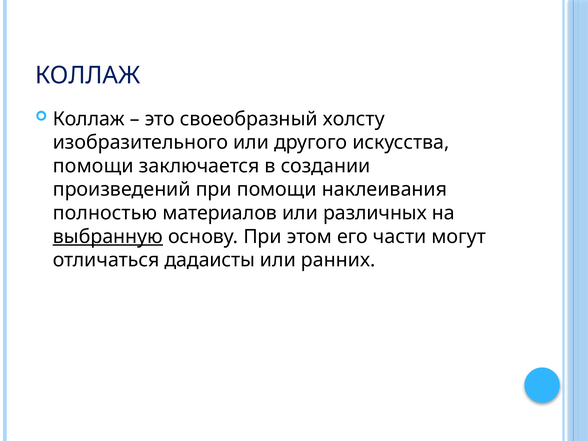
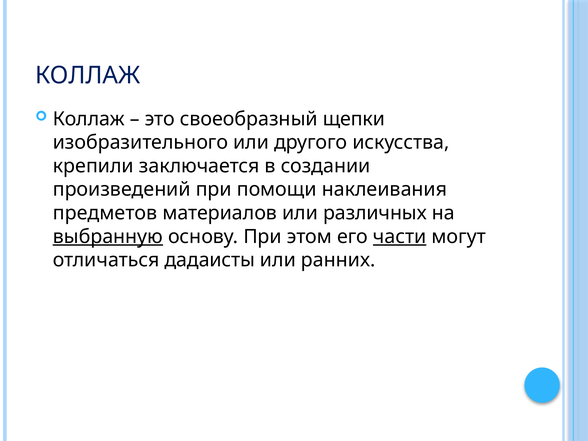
холсту: холсту -> щепки
помощи at (93, 166): помощи -> крепили
полностью: полностью -> предметов
части underline: none -> present
